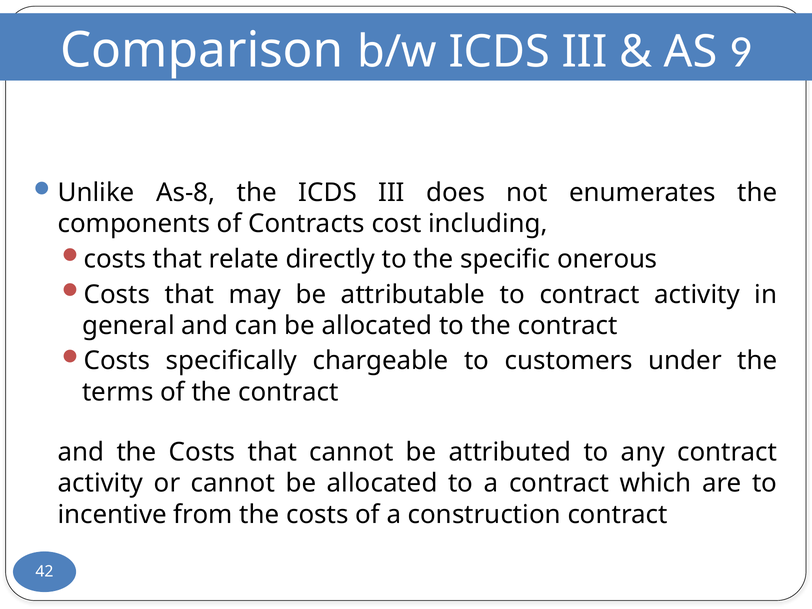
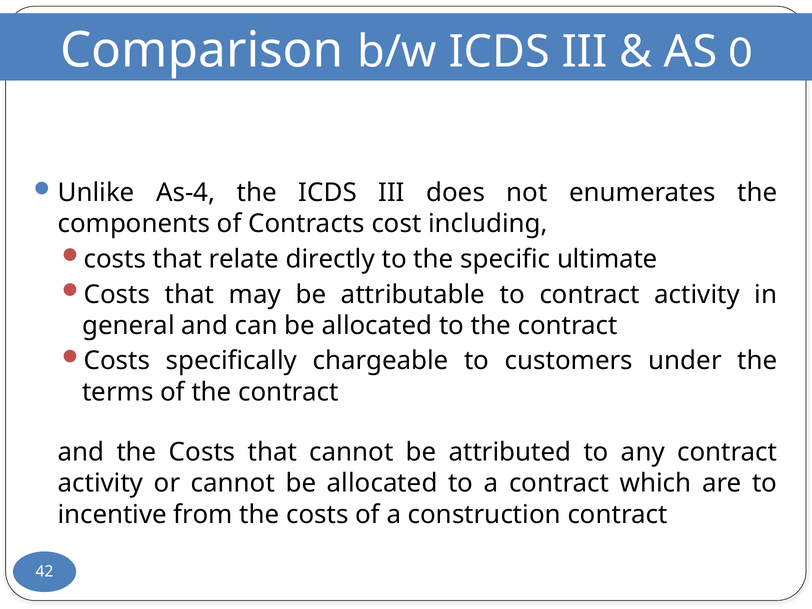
9: 9 -> 0
As-8: As-8 -> As-4
onerous: onerous -> ultimate
